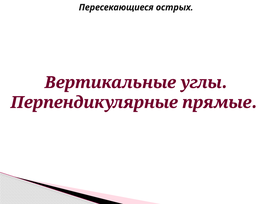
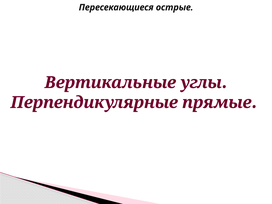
острых: острых -> острые
